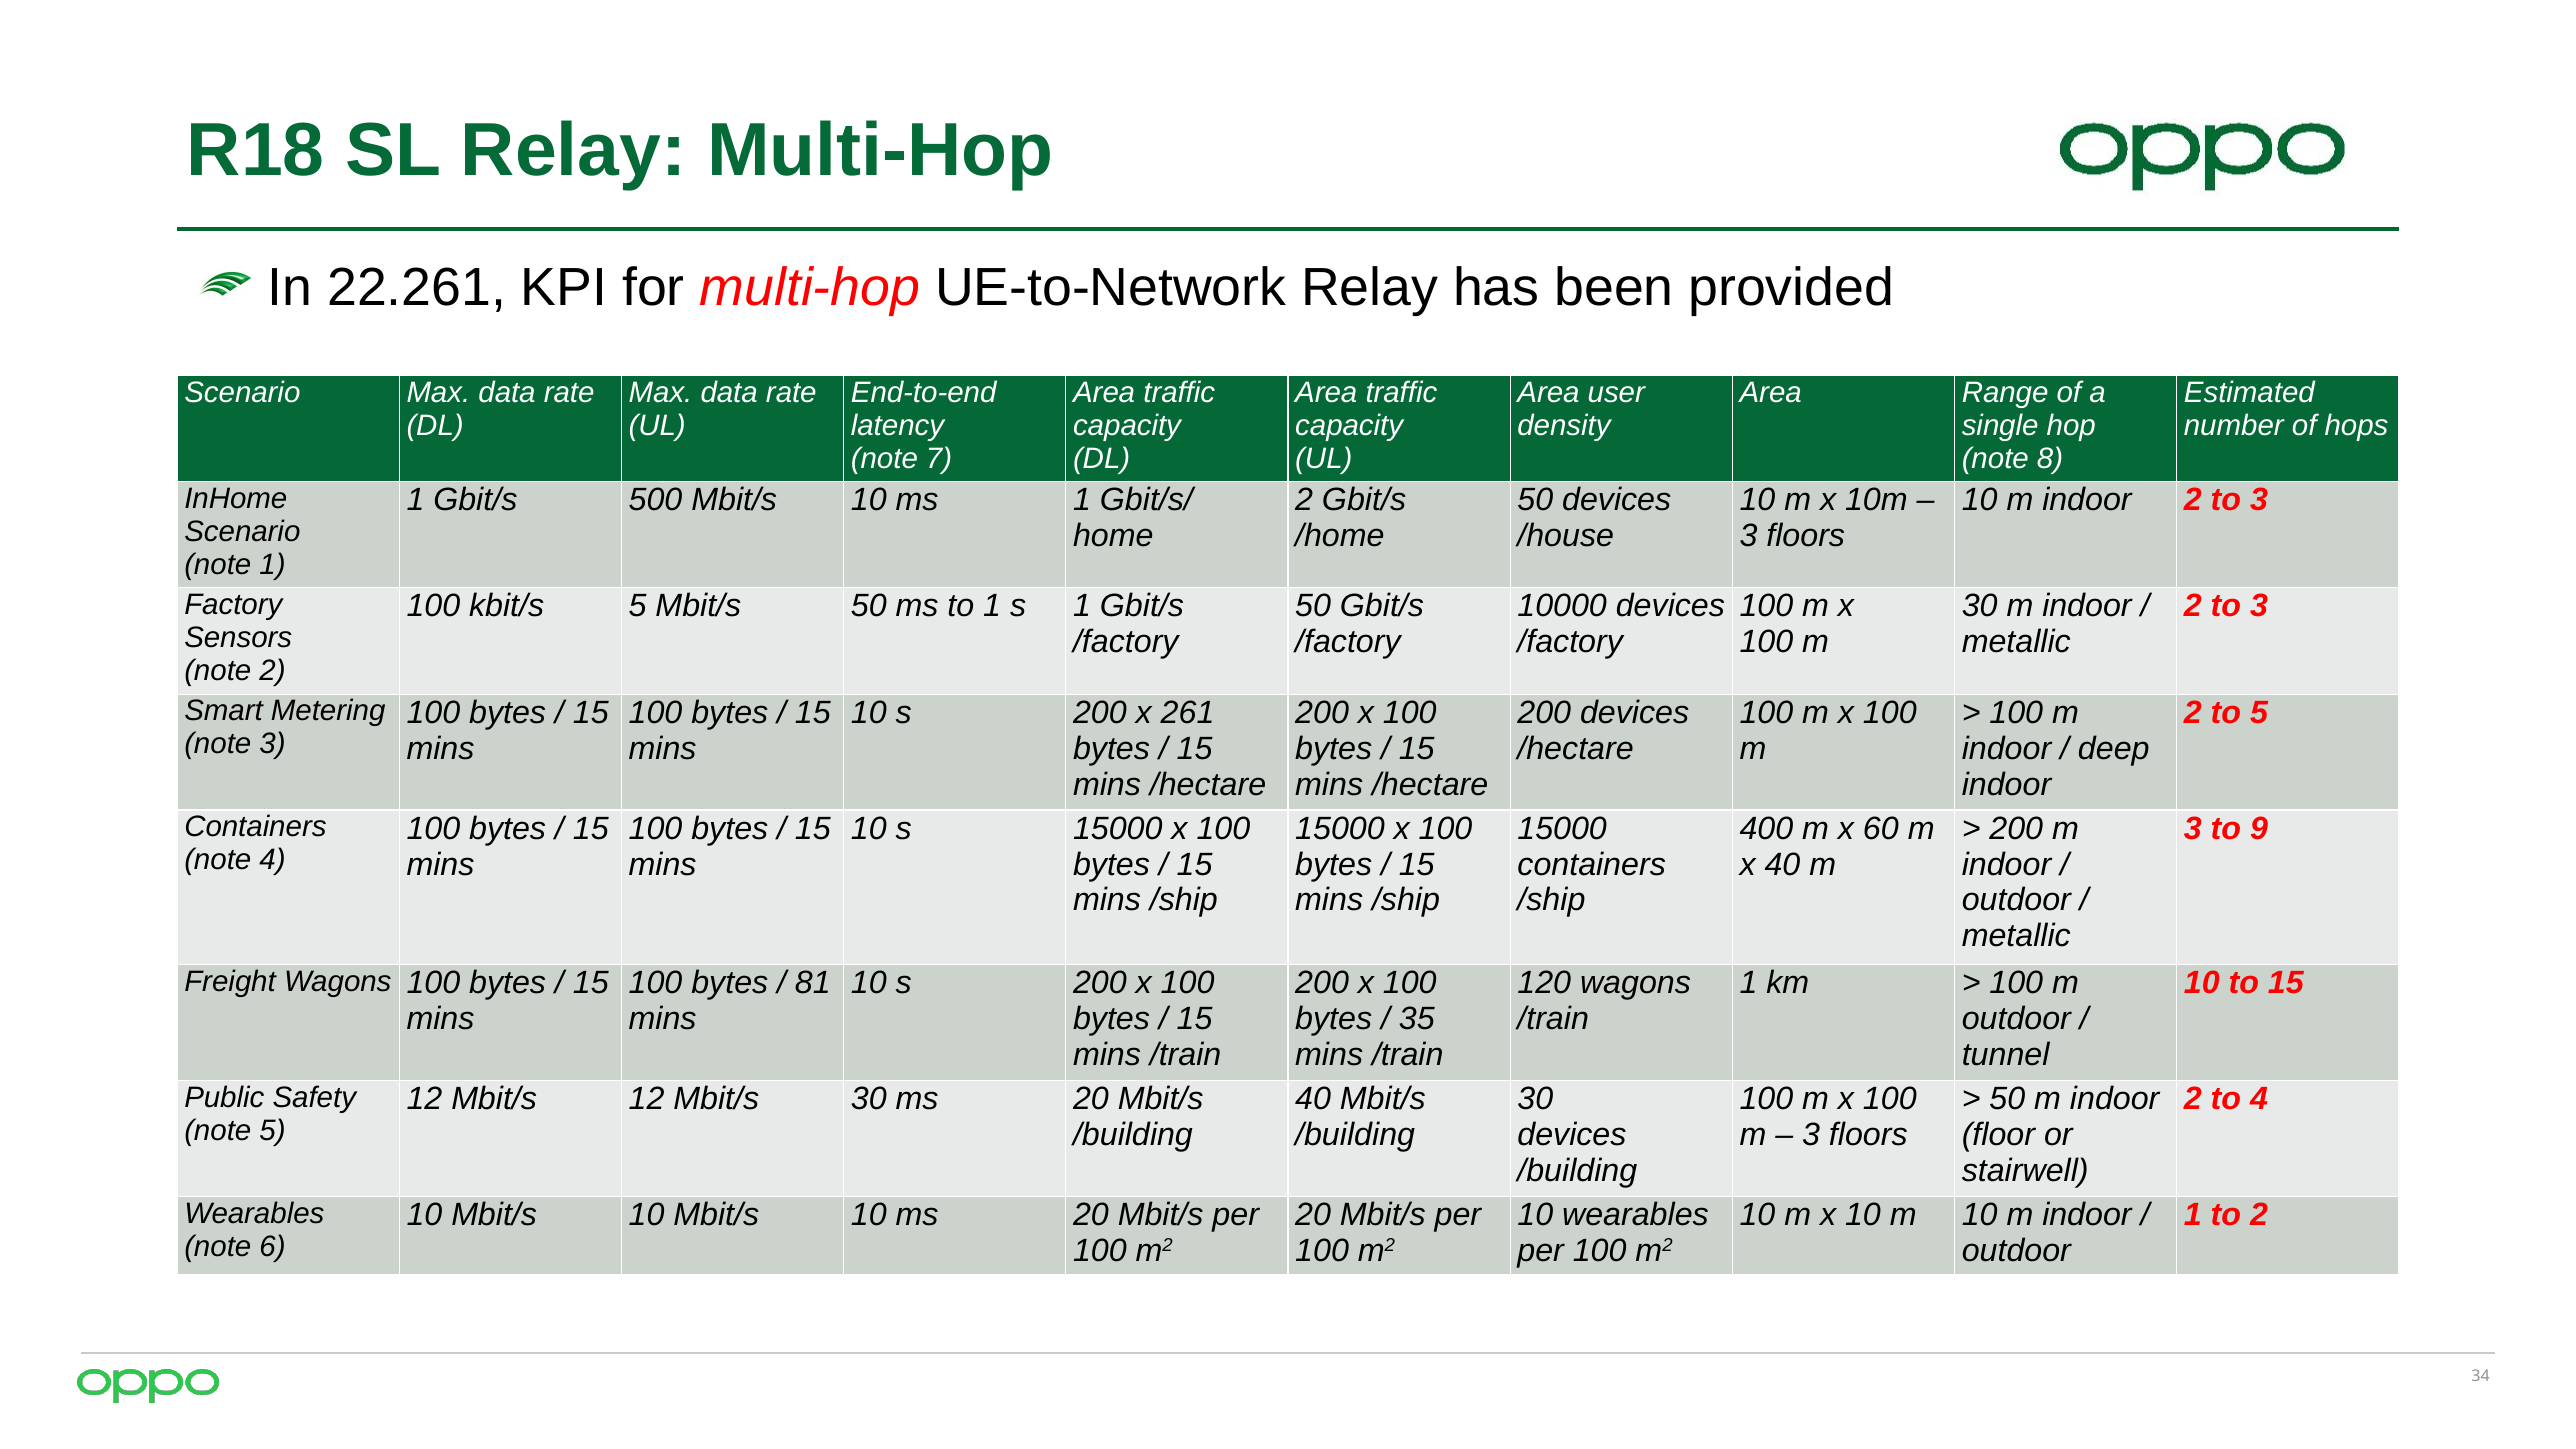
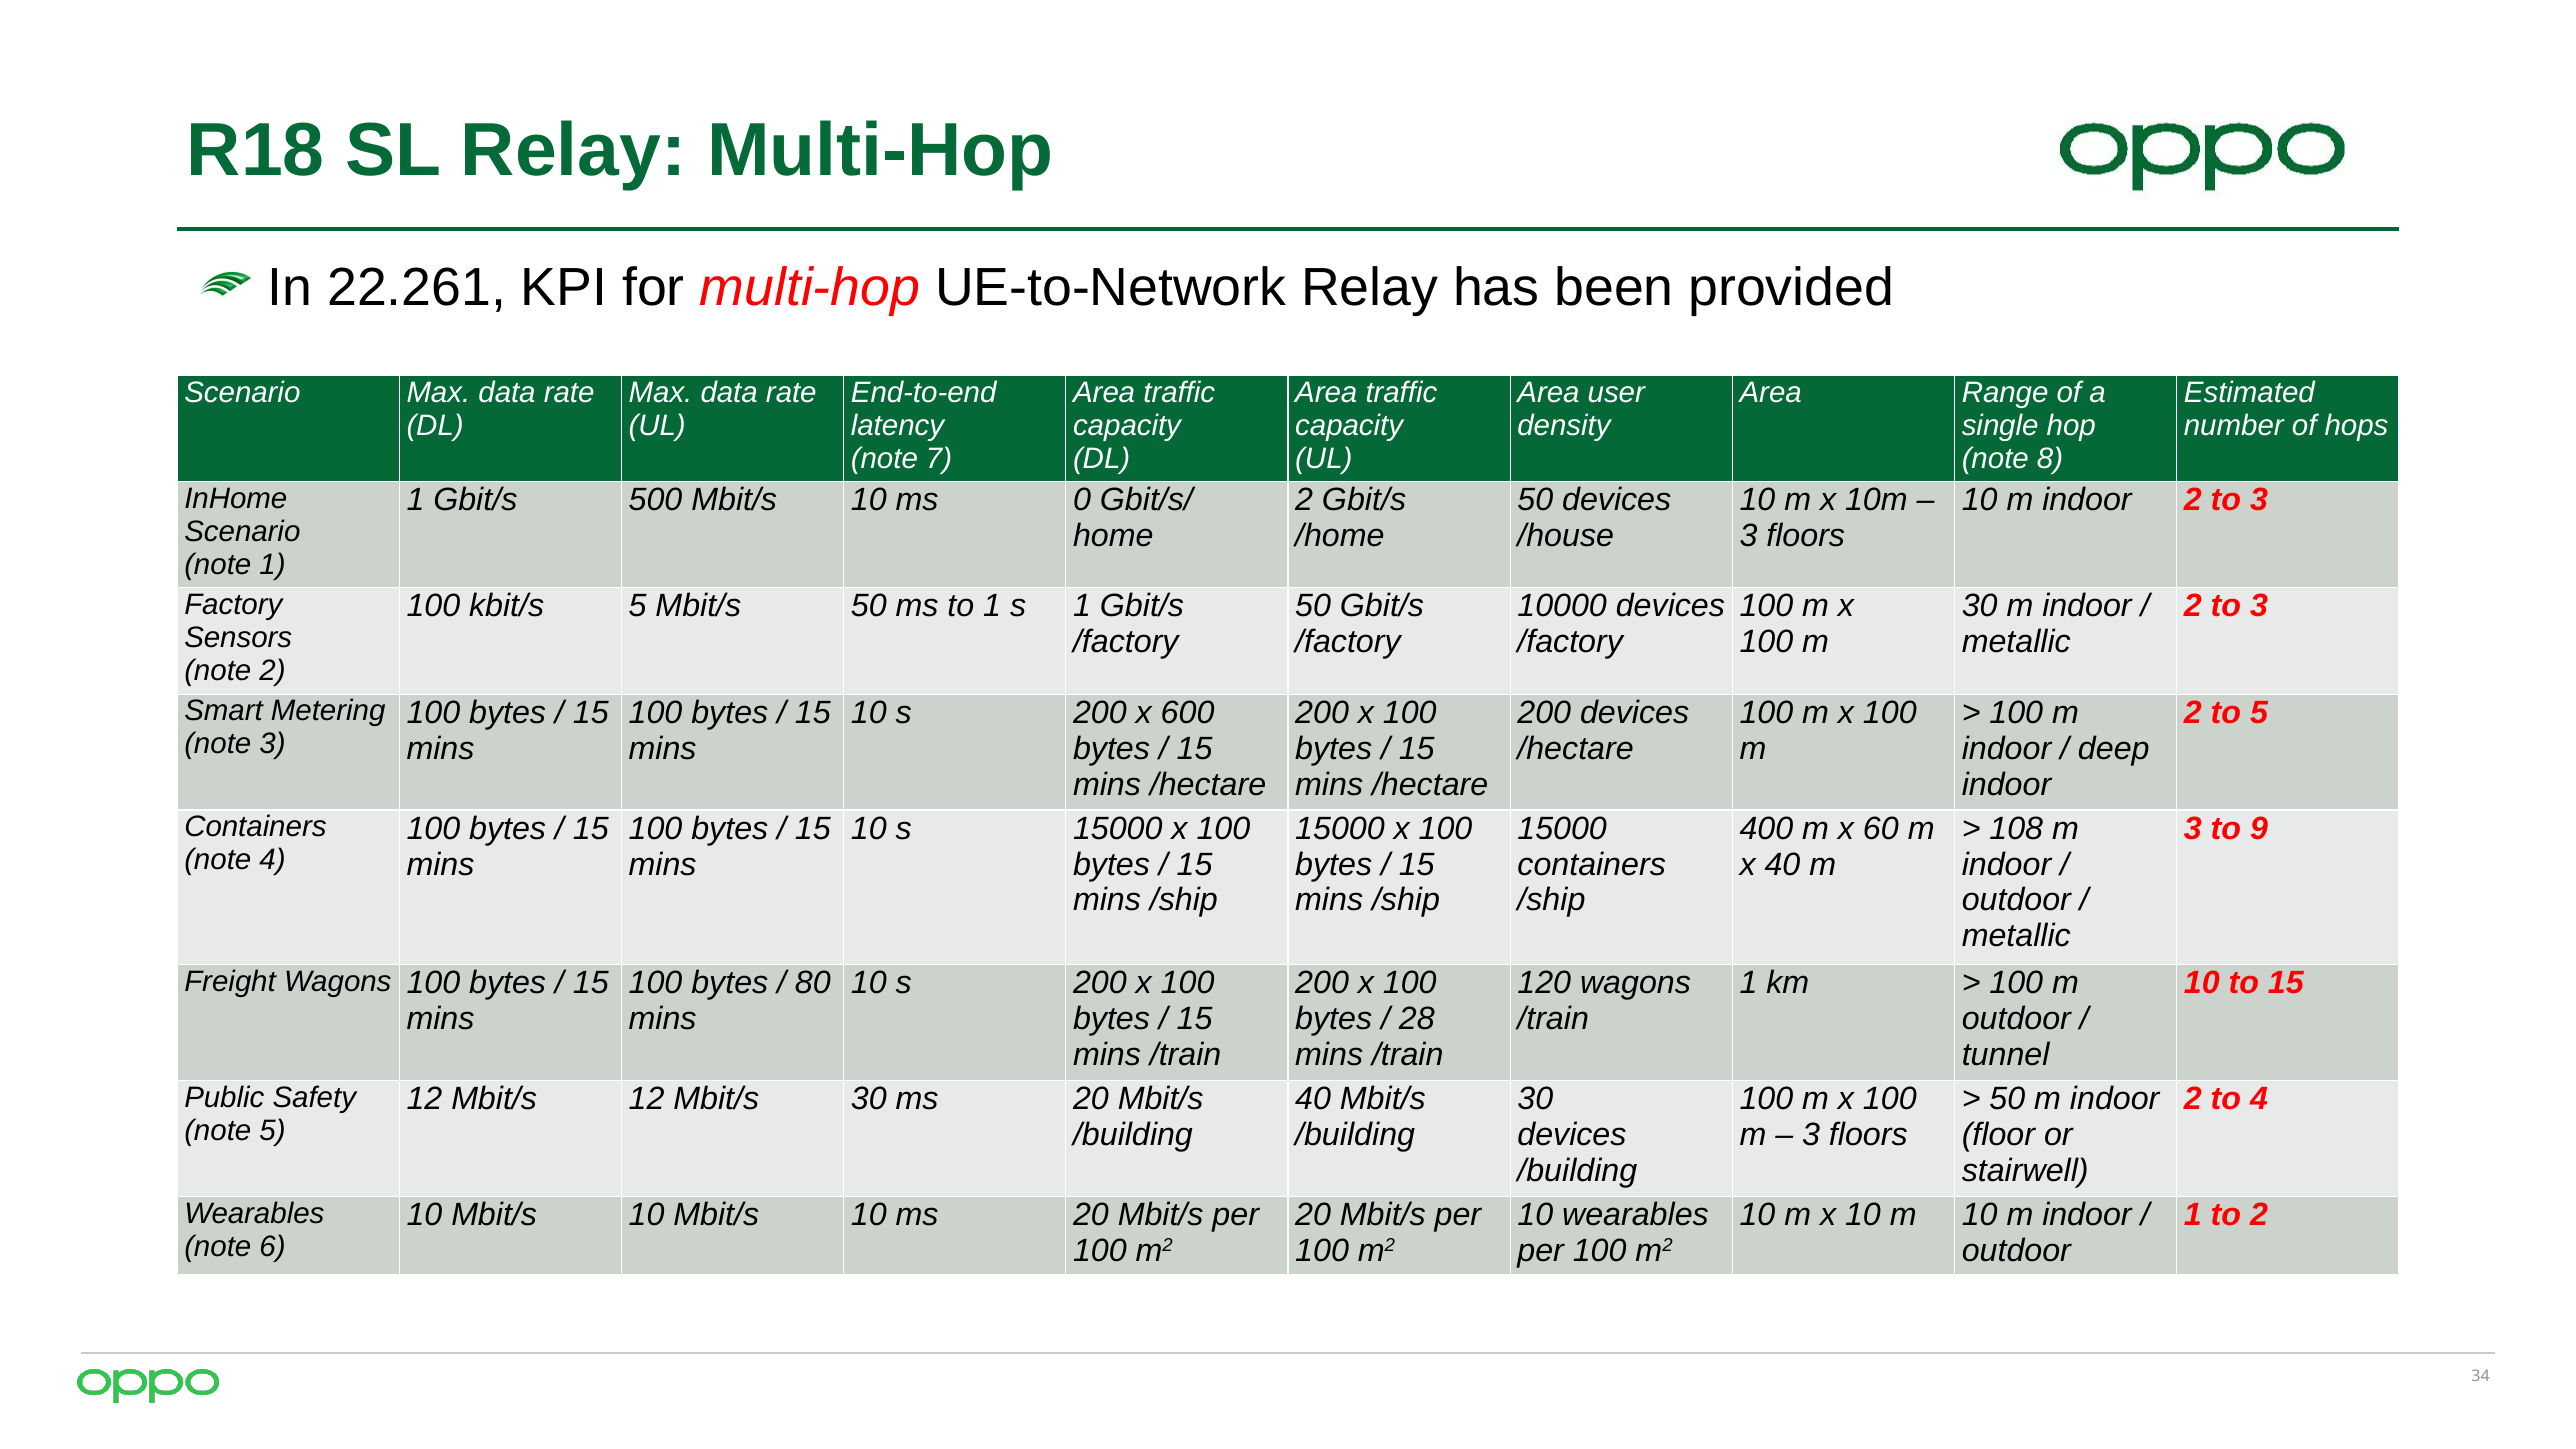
ms 1: 1 -> 0
261: 261 -> 600
200 at (2016, 829): 200 -> 108
81: 81 -> 80
35: 35 -> 28
